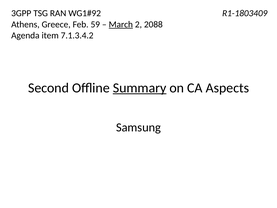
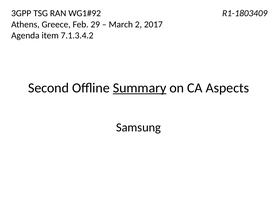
59: 59 -> 29
March underline: present -> none
2088: 2088 -> 2017
